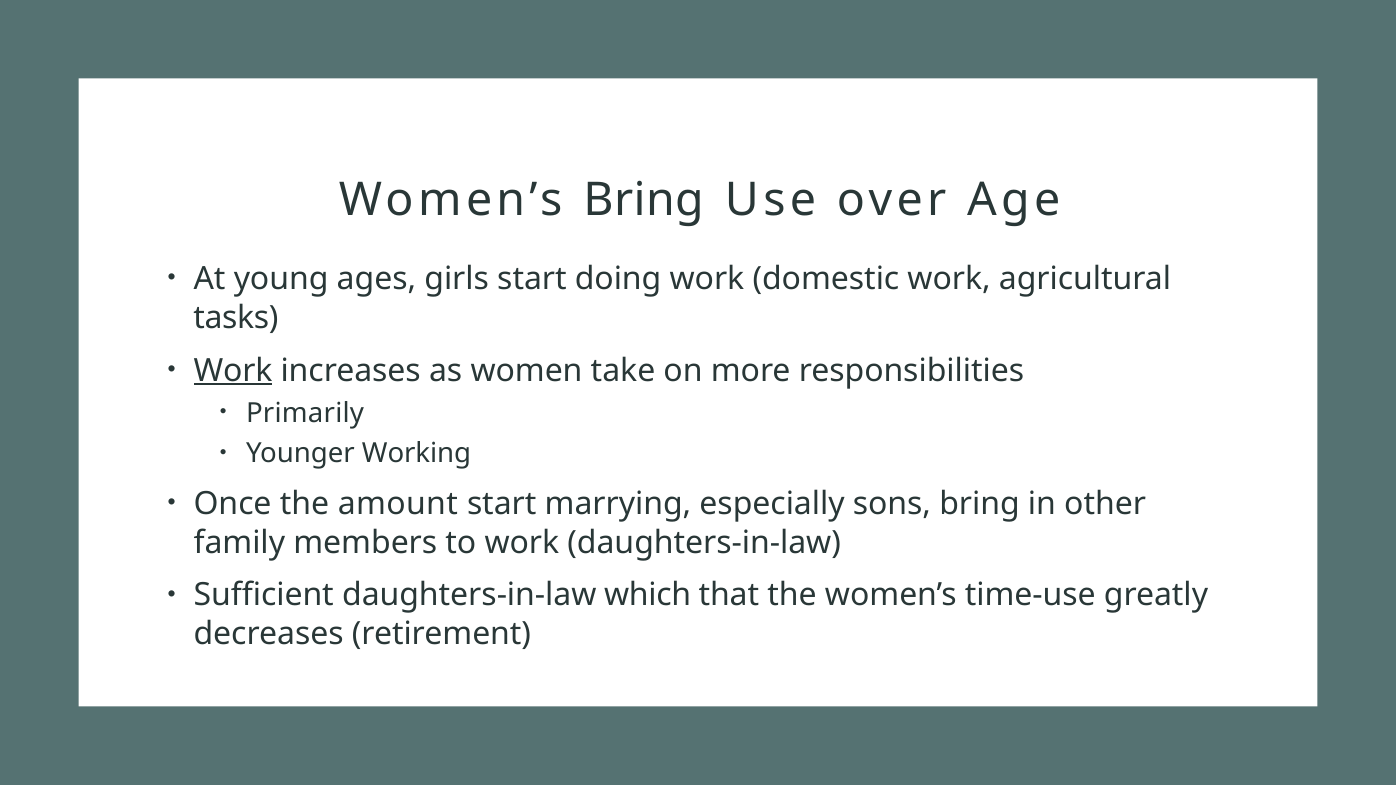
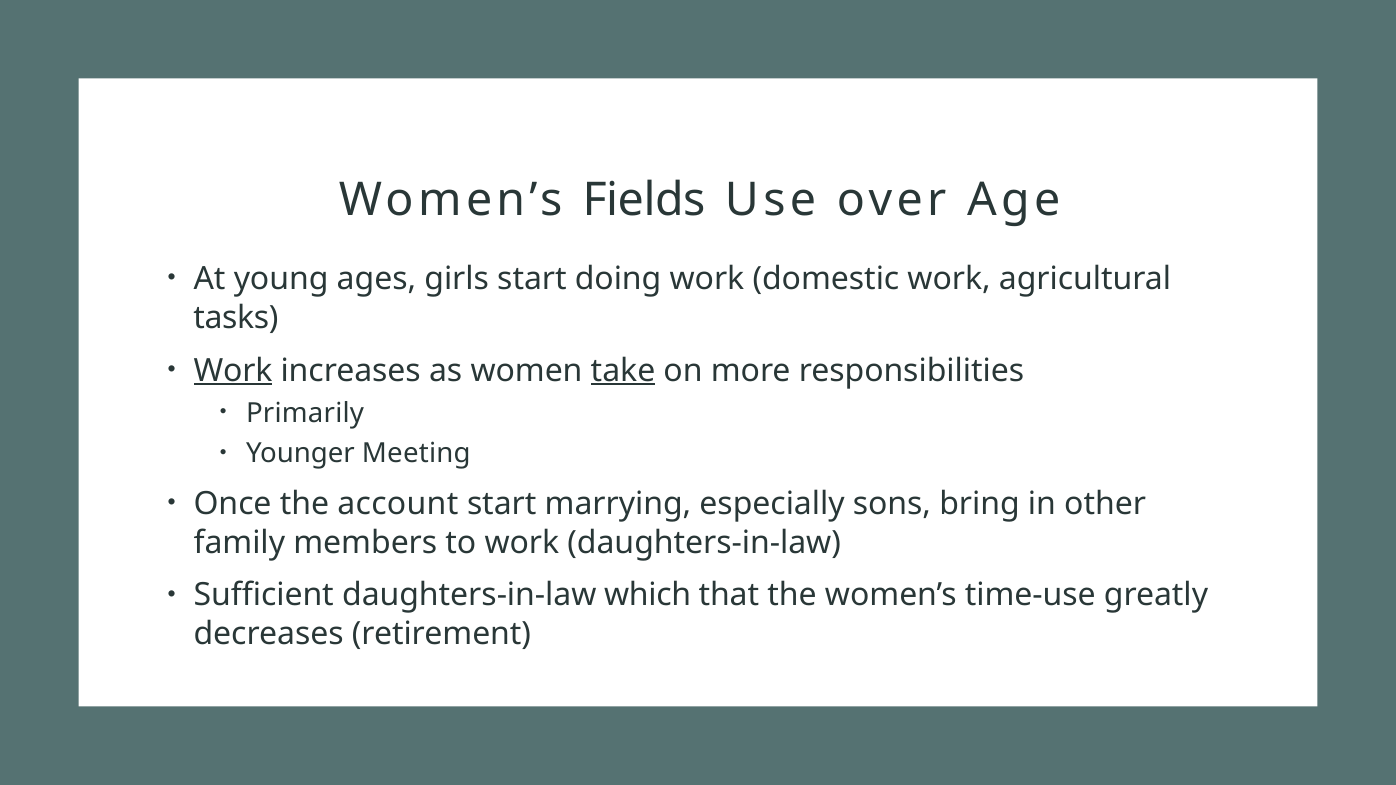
Women’s Bring: Bring -> Fields
take underline: none -> present
Working: Working -> Meeting
amount: amount -> account
